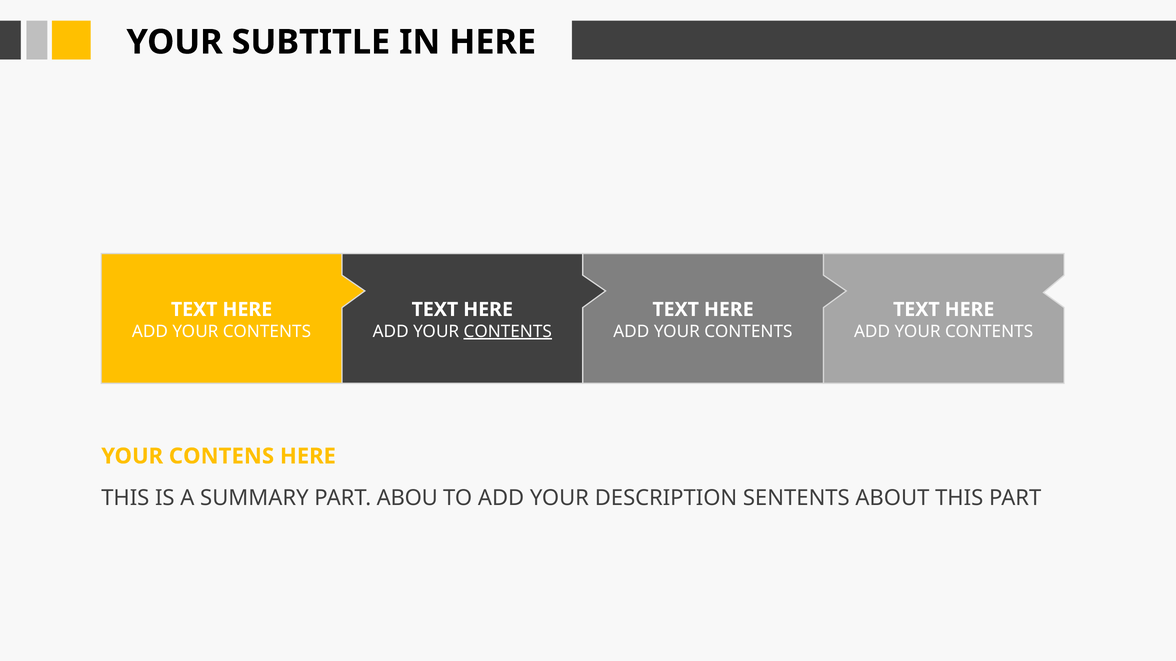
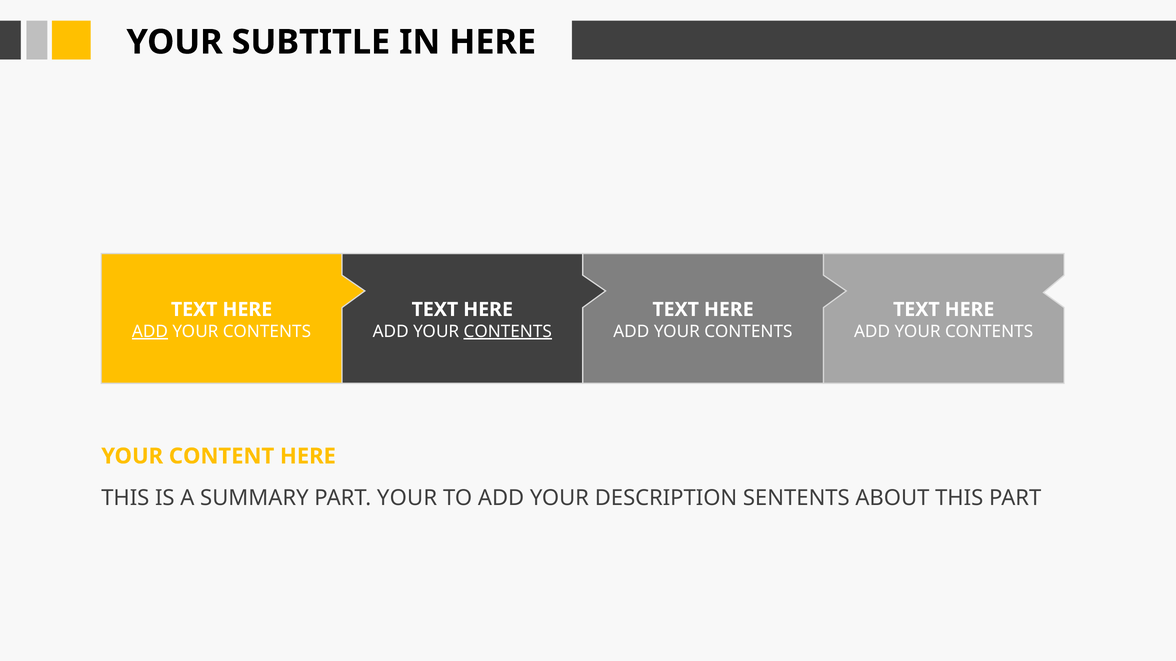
ADD at (150, 332) underline: none -> present
CONTENS: CONTENS -> CONTENT
SUMMARY PART ABOU: ABOU -> YOUR
